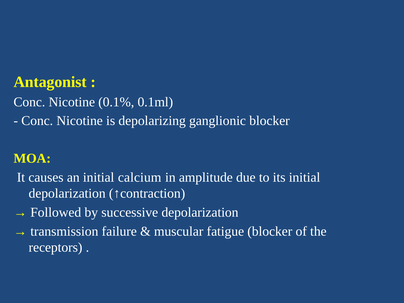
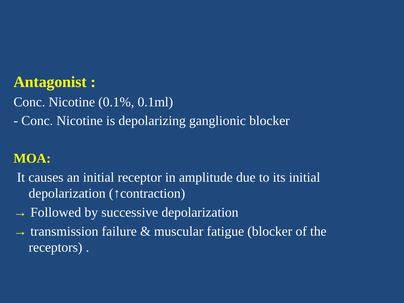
calcium: calcium -> receptor
